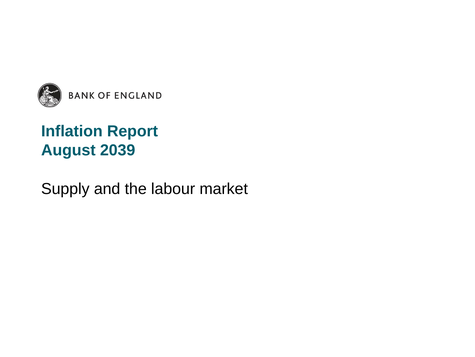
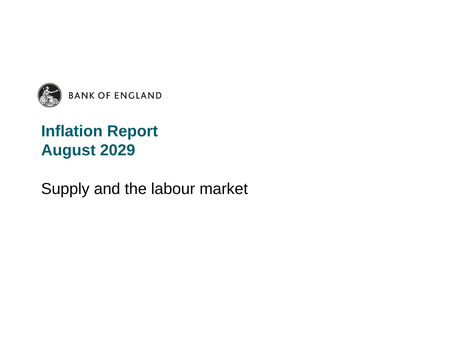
2039: 2039 -> 2029
